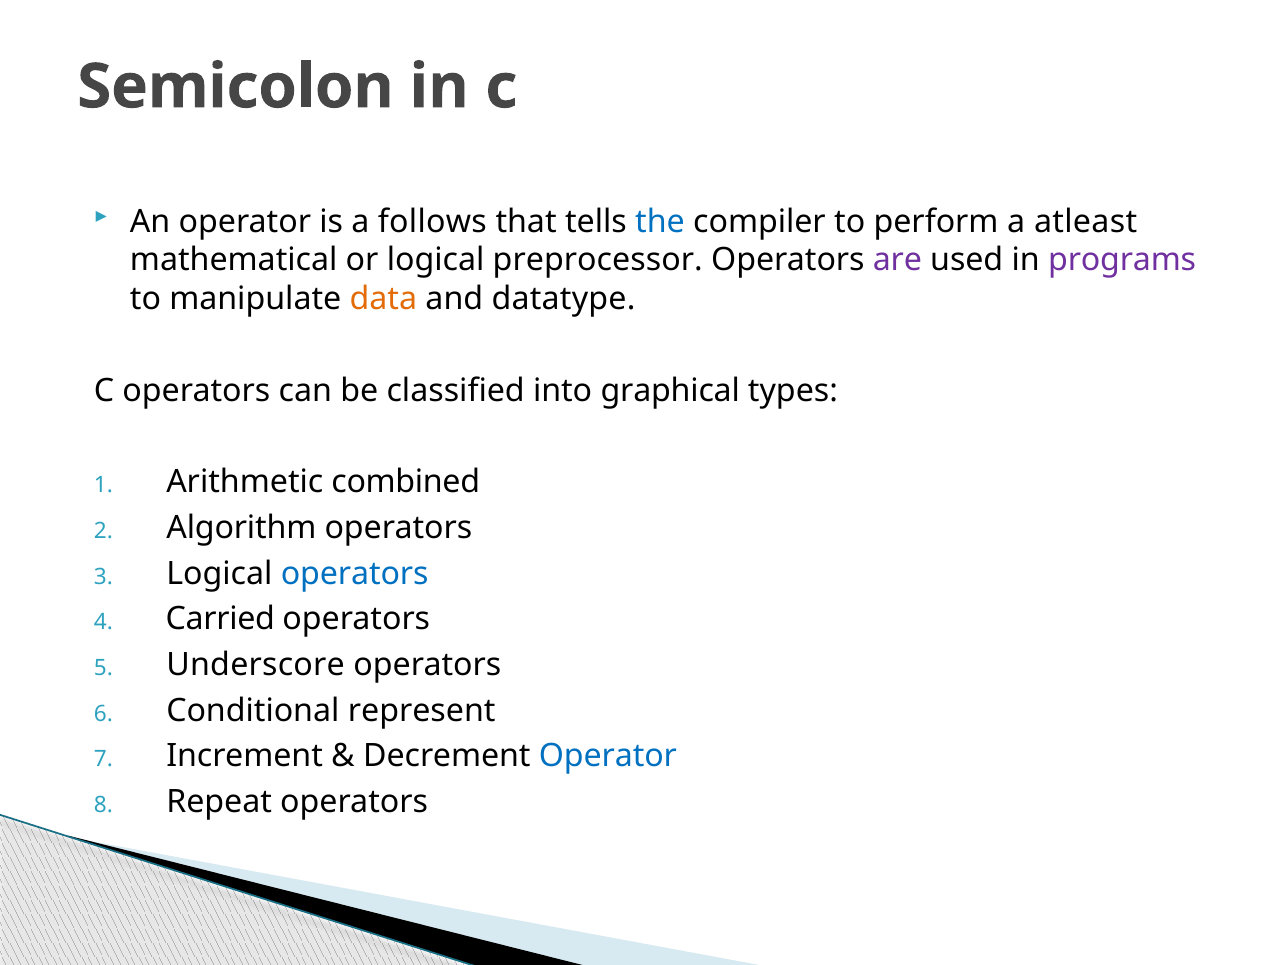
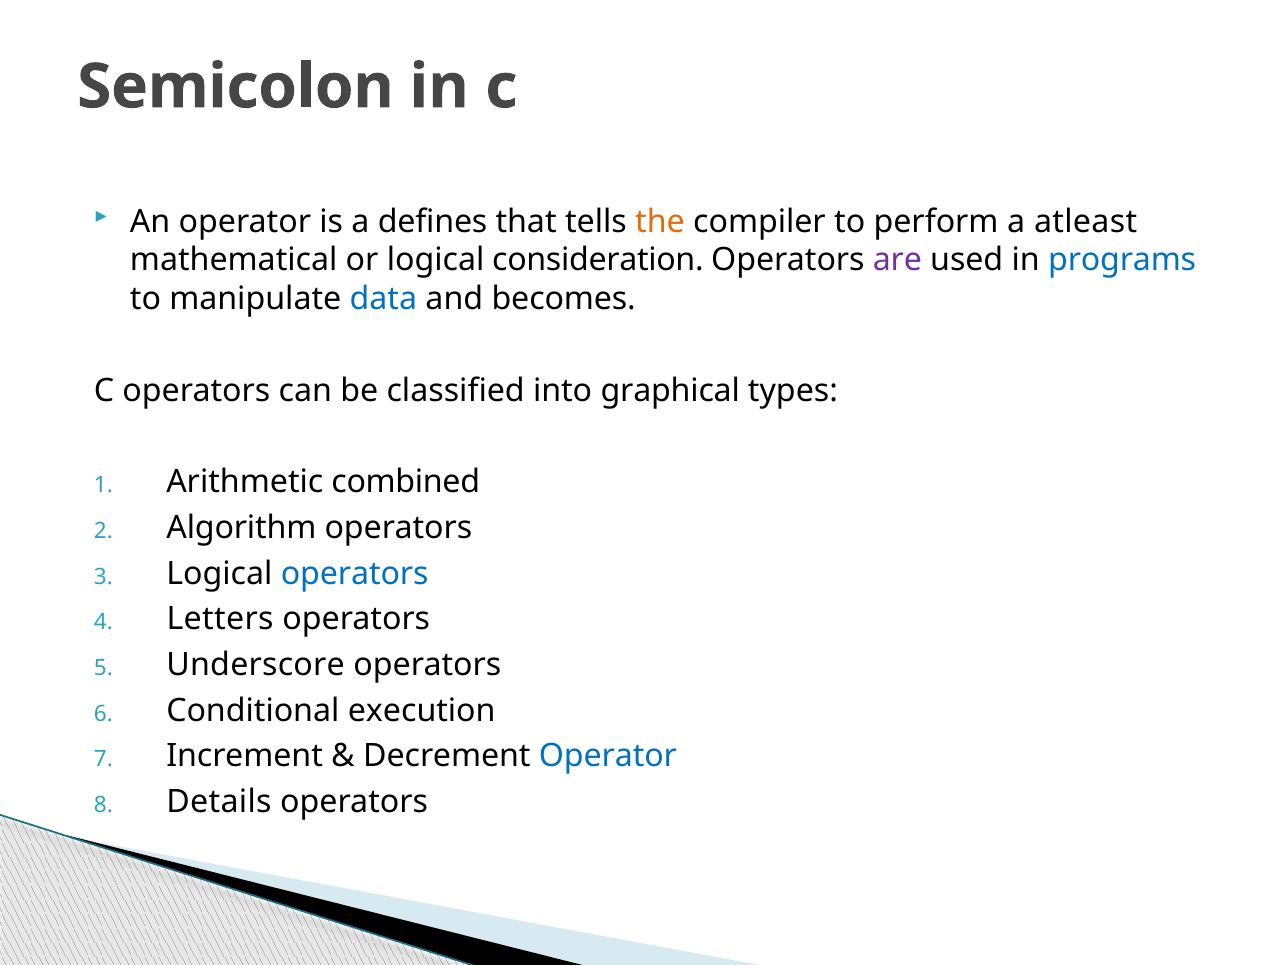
follows: follows -> defines
the colour: blue -> orange
preprocessor: preprocessor -> consideration
programs colour: purple -> blue
data colour: orange -> blue
datatype: datatype -> becomes
Carried: Carried -> Letters
represent: represent -> execution
Repeat: Repeat -> Details
